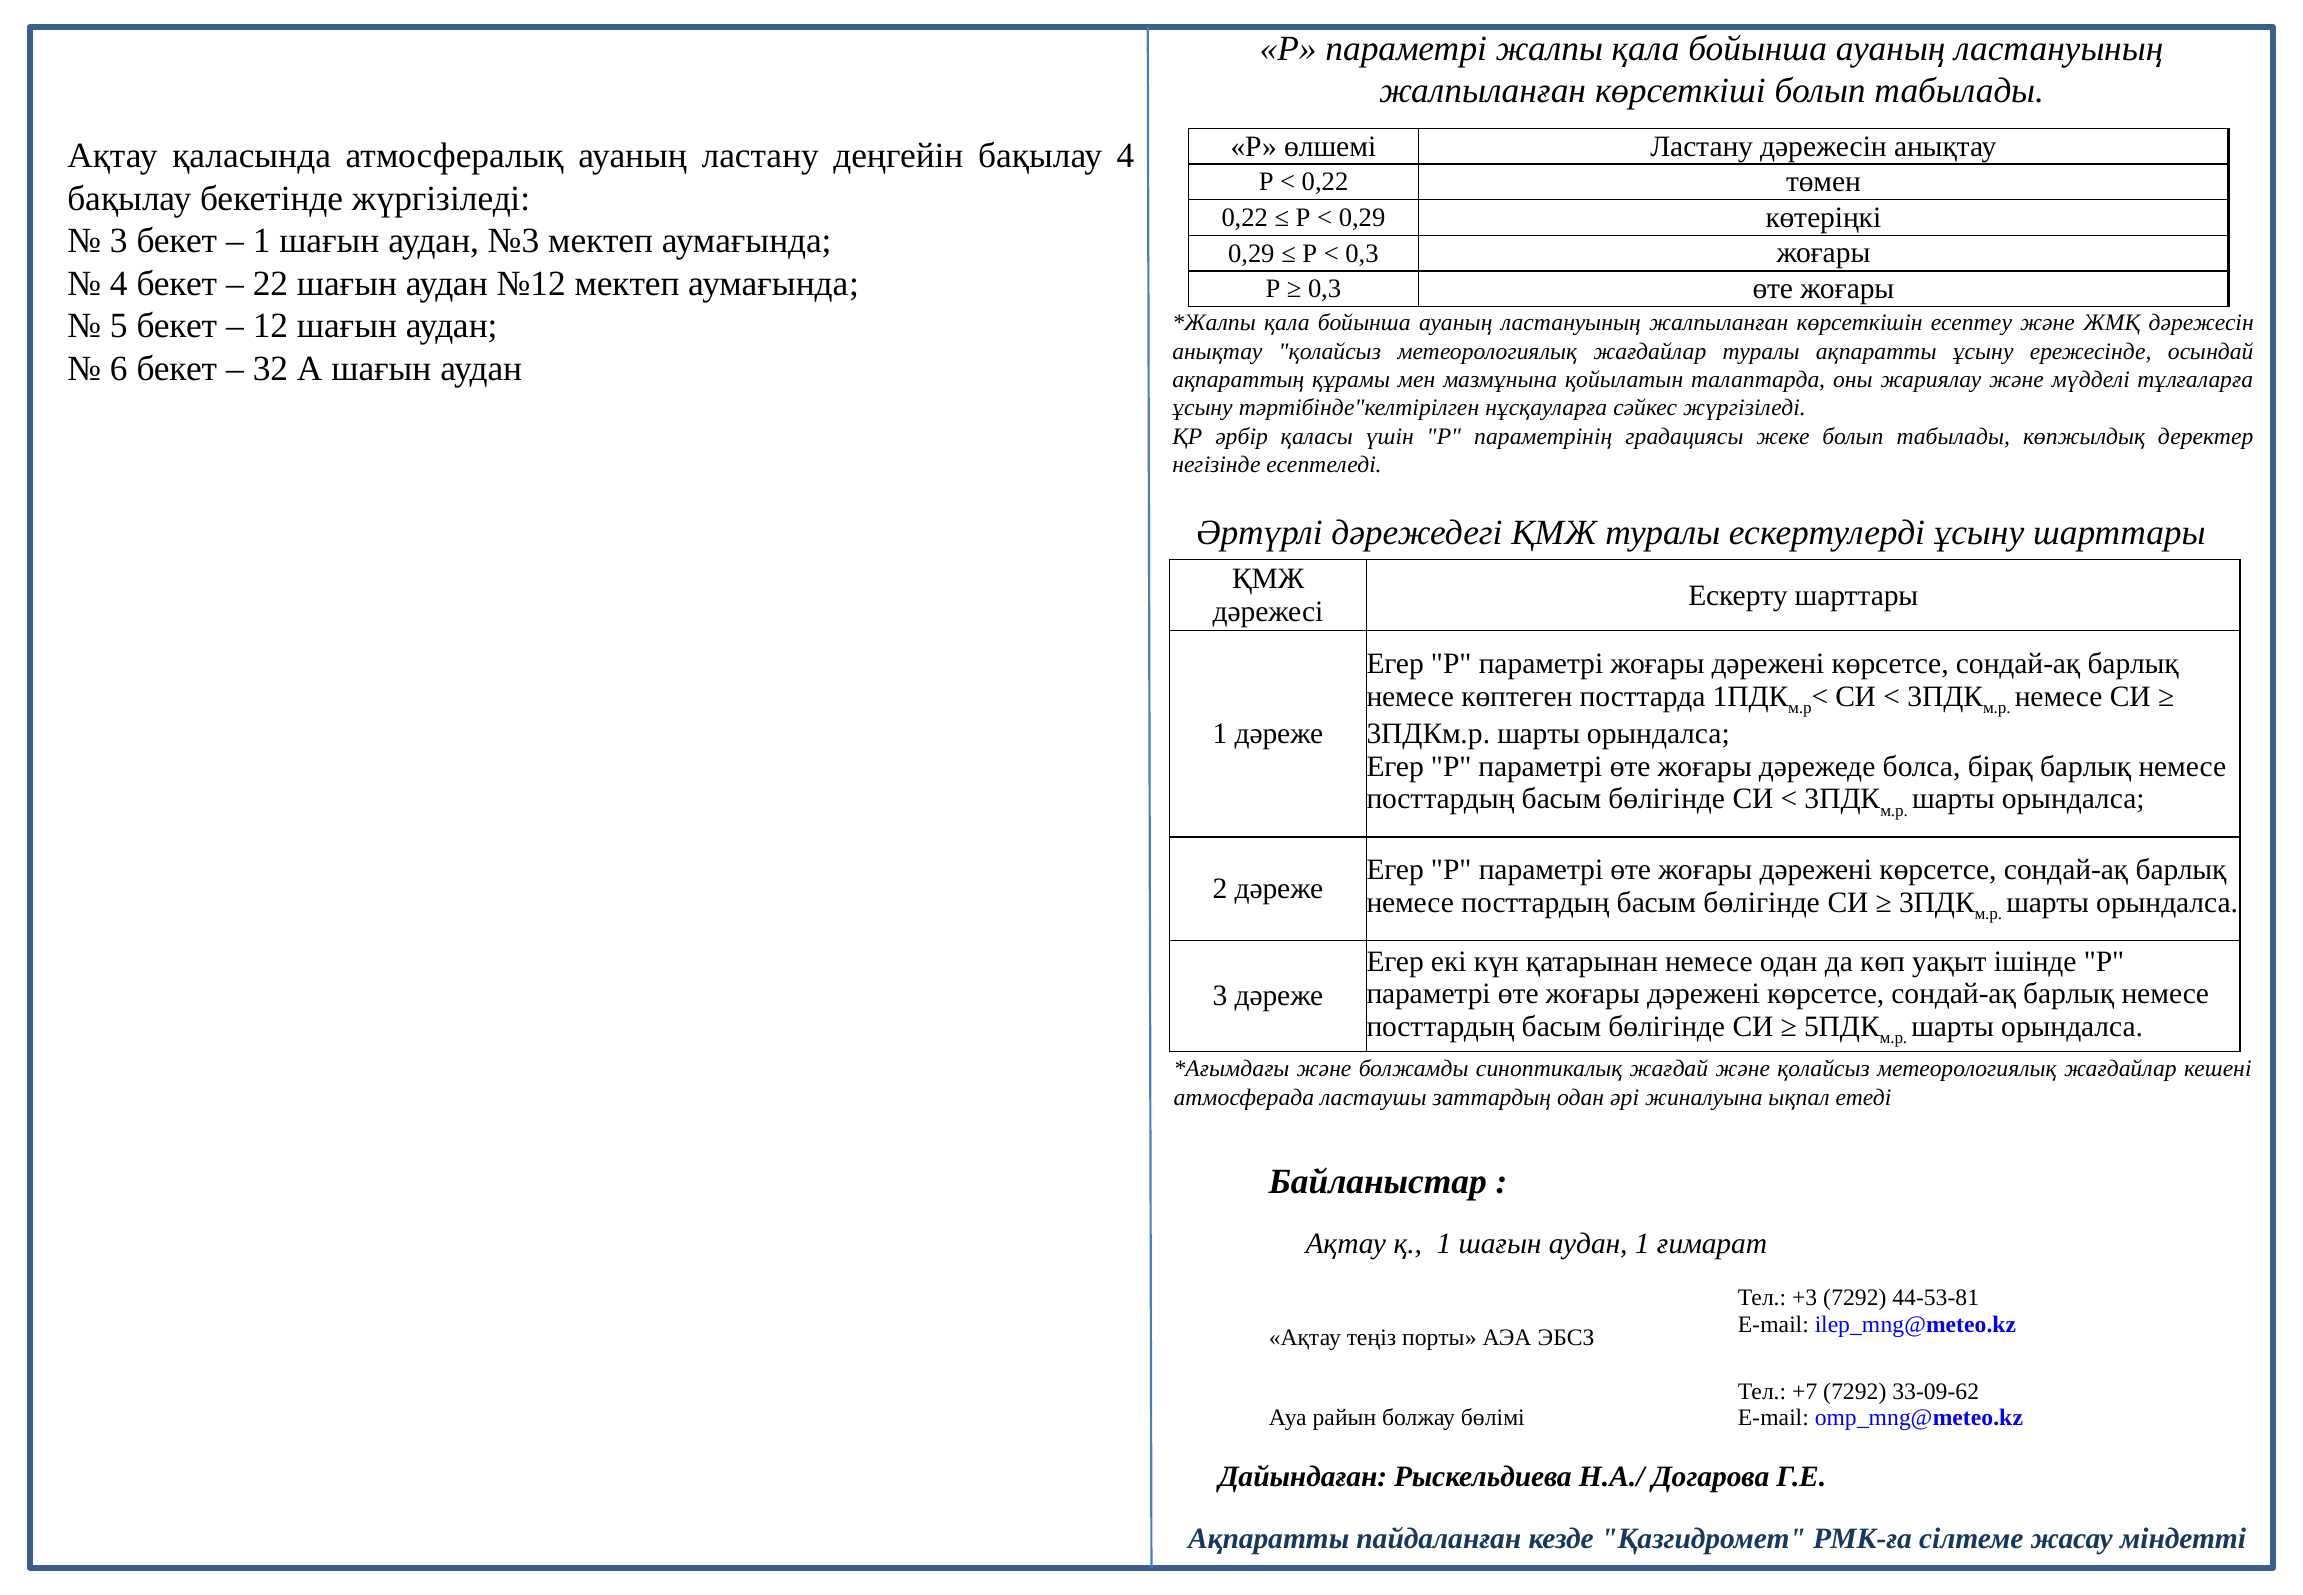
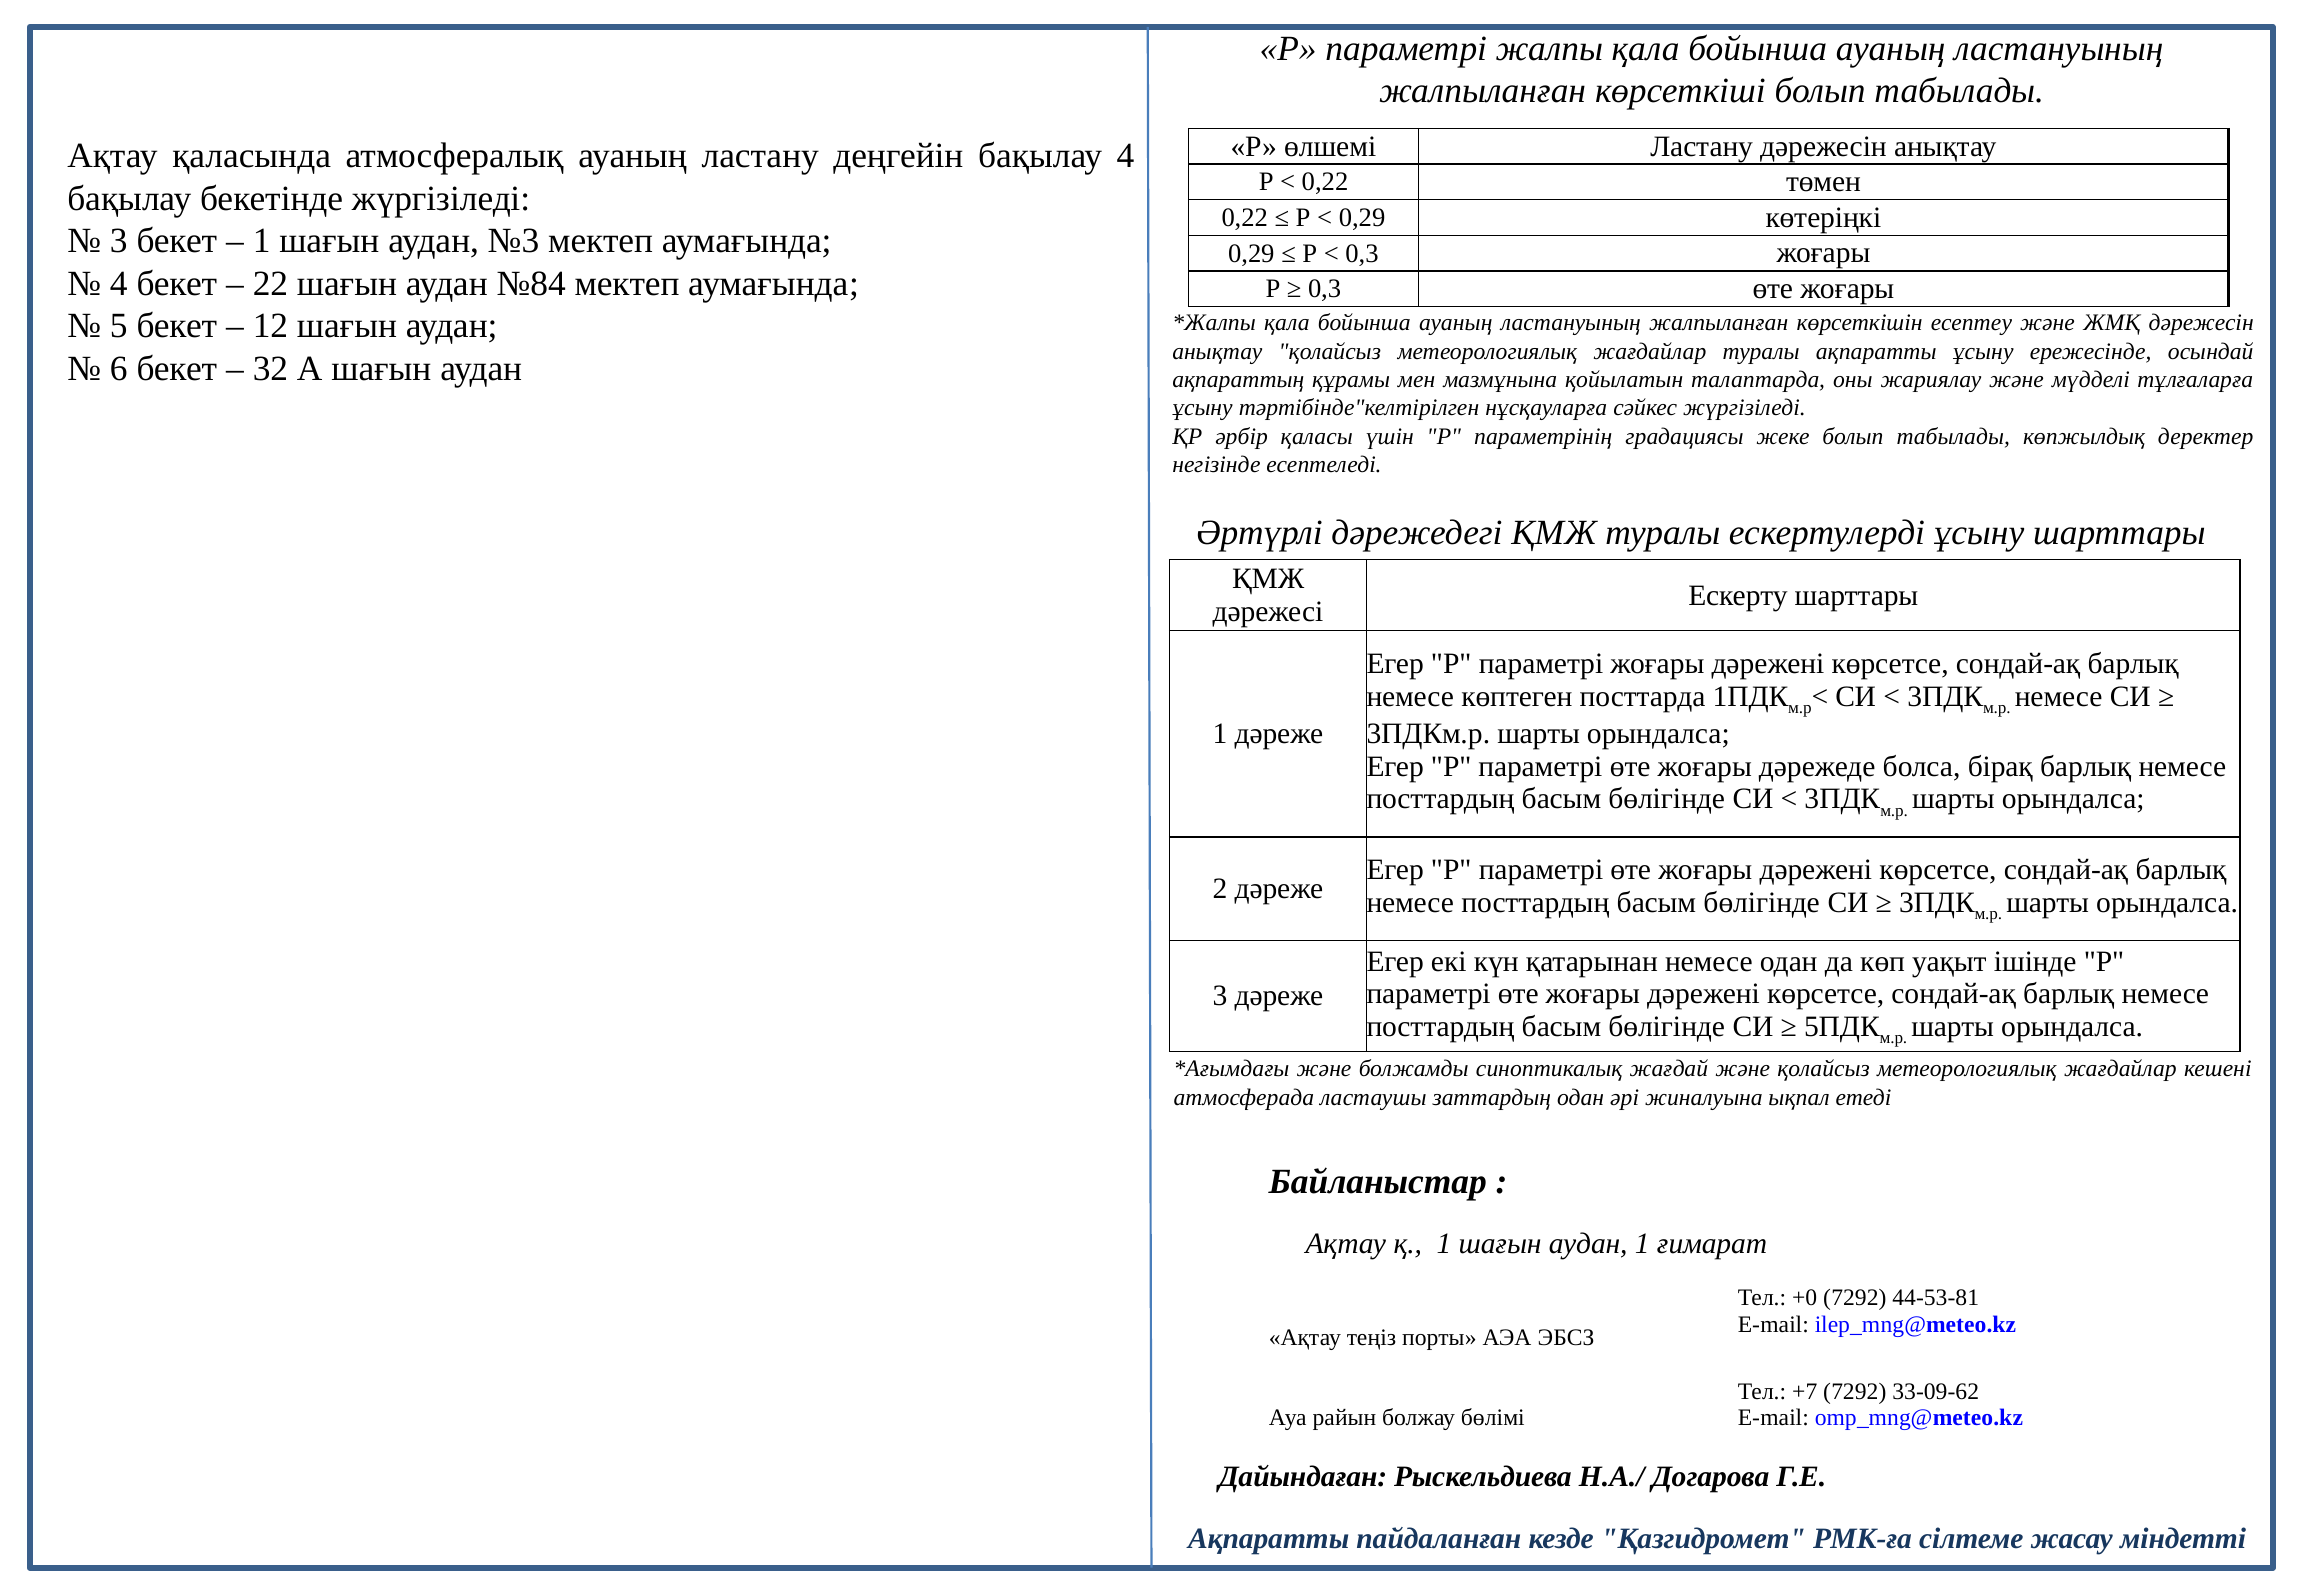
№12: №12 -> №84
+3: +3 -> +0
